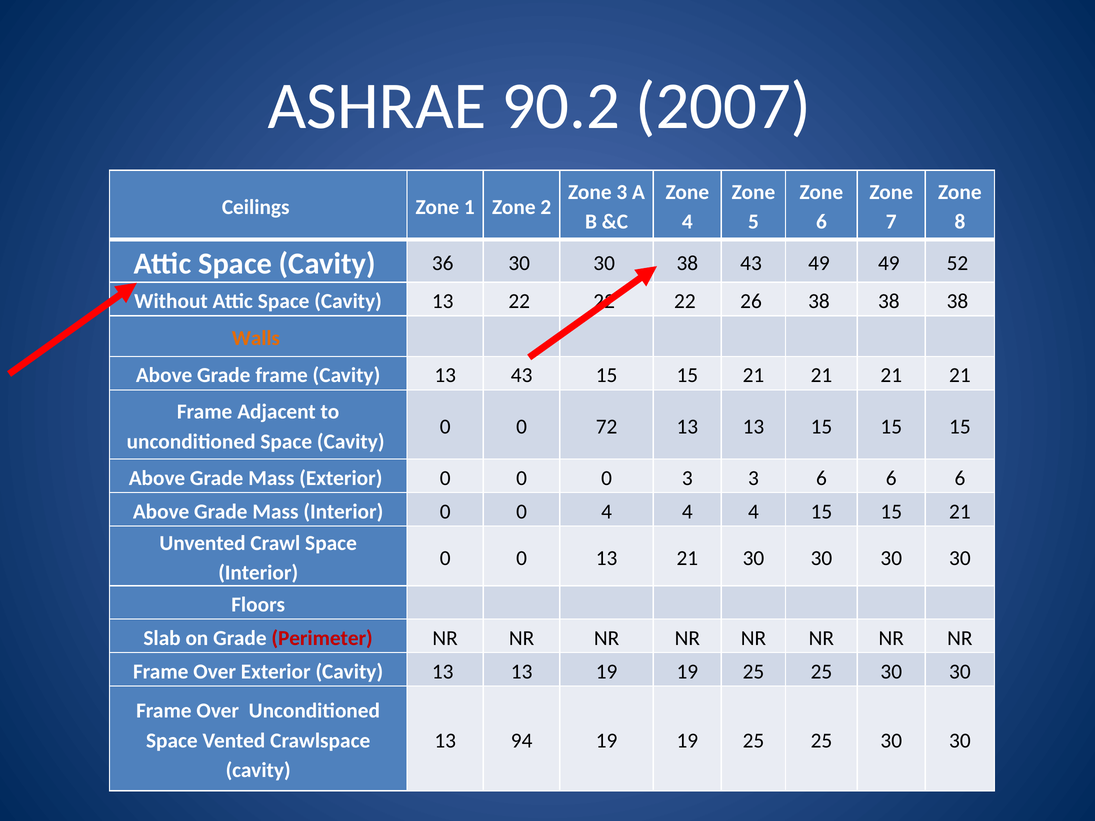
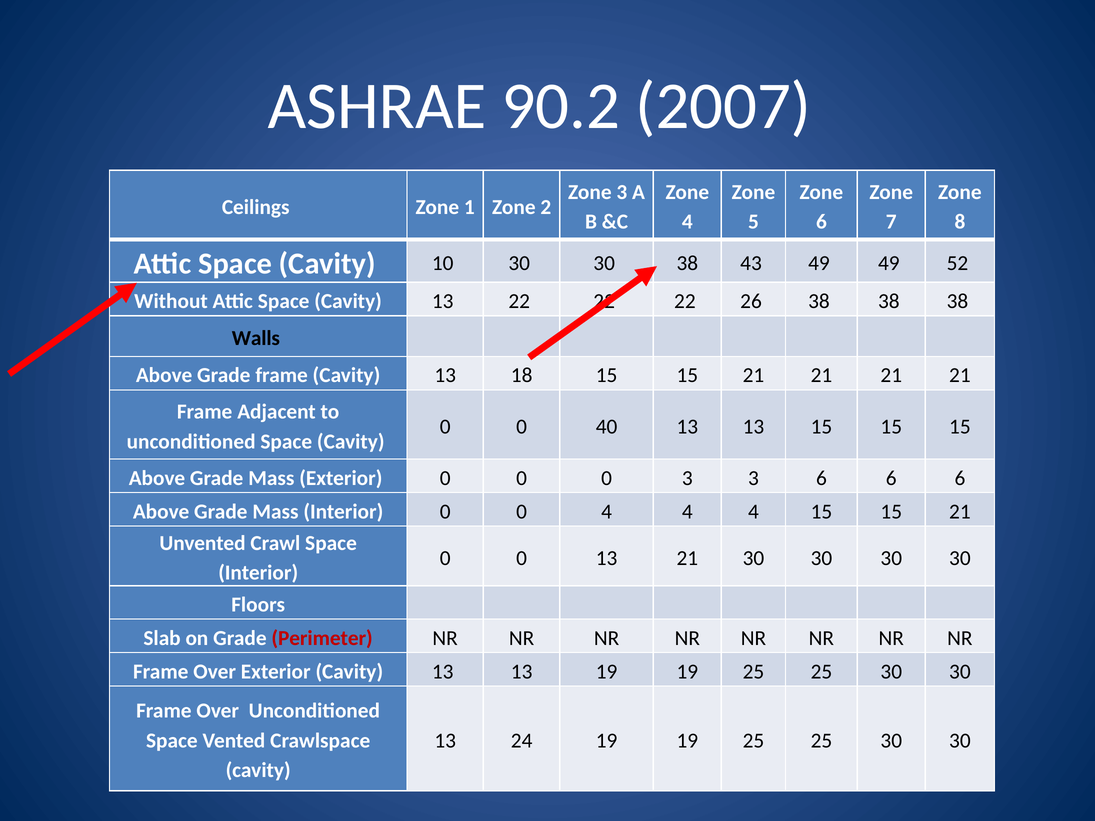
36: 36 -> 10
Walls colour: orange -> black
13 43: 43 -> 18
72: 72 -> 40
94: 94 -> 24
